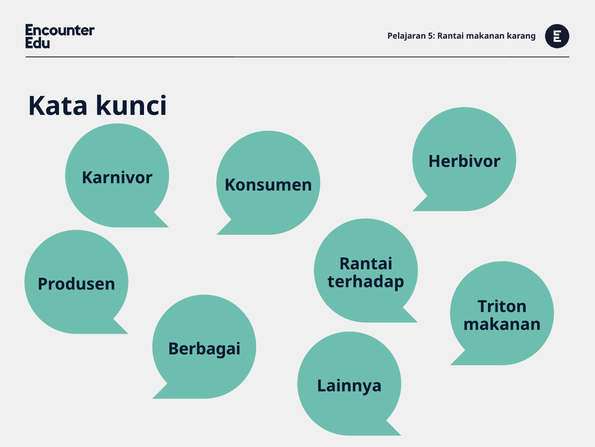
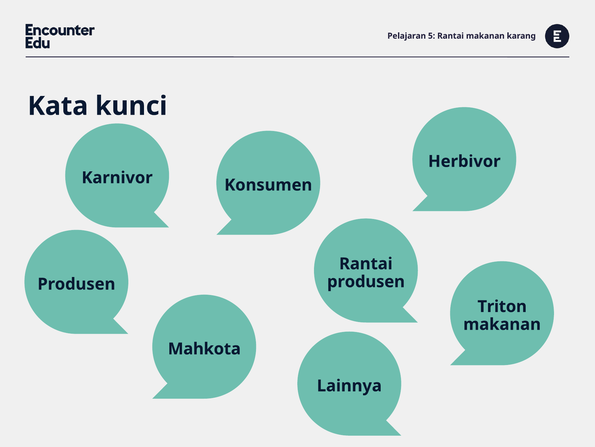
terhadap at (366, 281): terhadap -> produsen
Berbagai: Berbagai -> Mahkota
